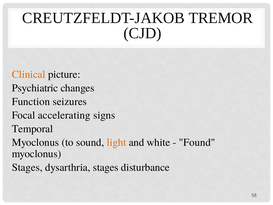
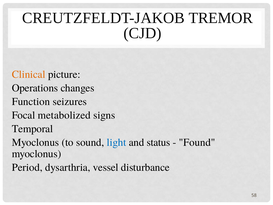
Psychiatric: Psychiatric -> Operations
accelerating: accelerating -> metabolized
light colour: orange -> blue
white: white -> status
Stages at (27, 167): Stages -> Period
dysarthria stages: stages -> vessel
